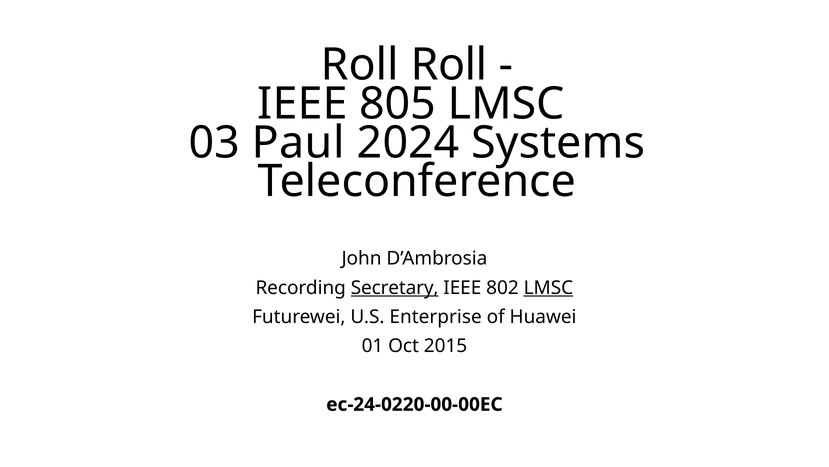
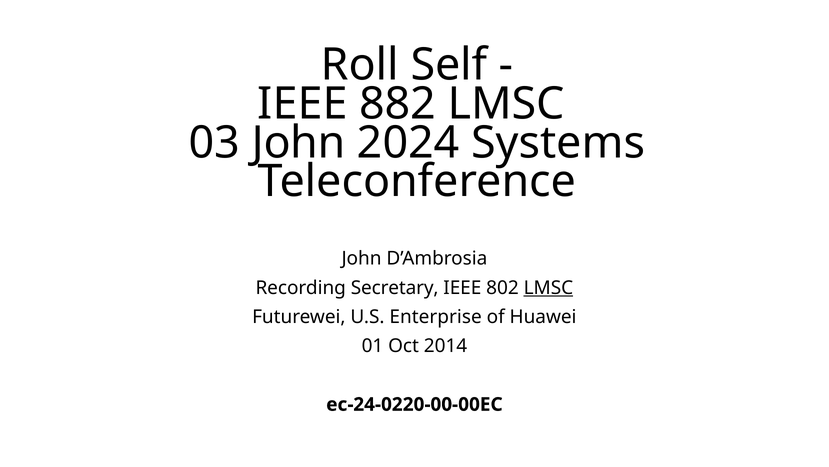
Roll Roll: Roll -> Self
805: 805 -> 882
03 Paul: Paul -> John
Secretary underline: present -> none
2015: 2015 -> 2014
